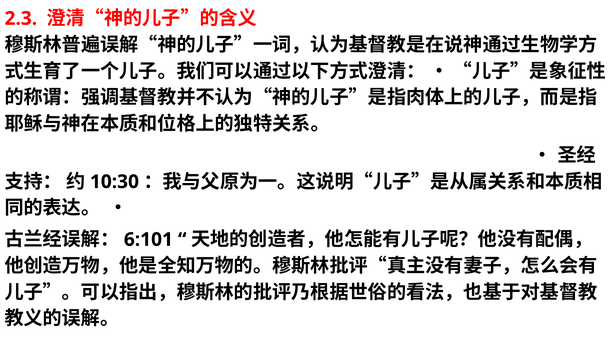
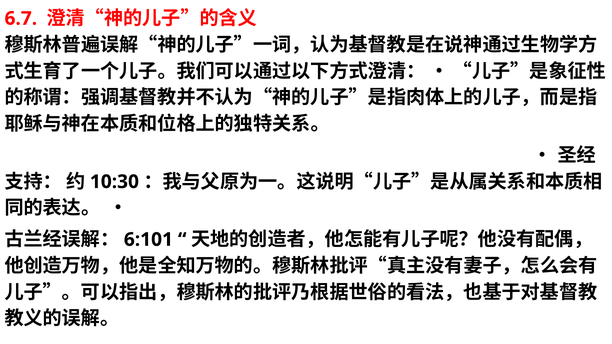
2.3: 2.3 -> 6.7
